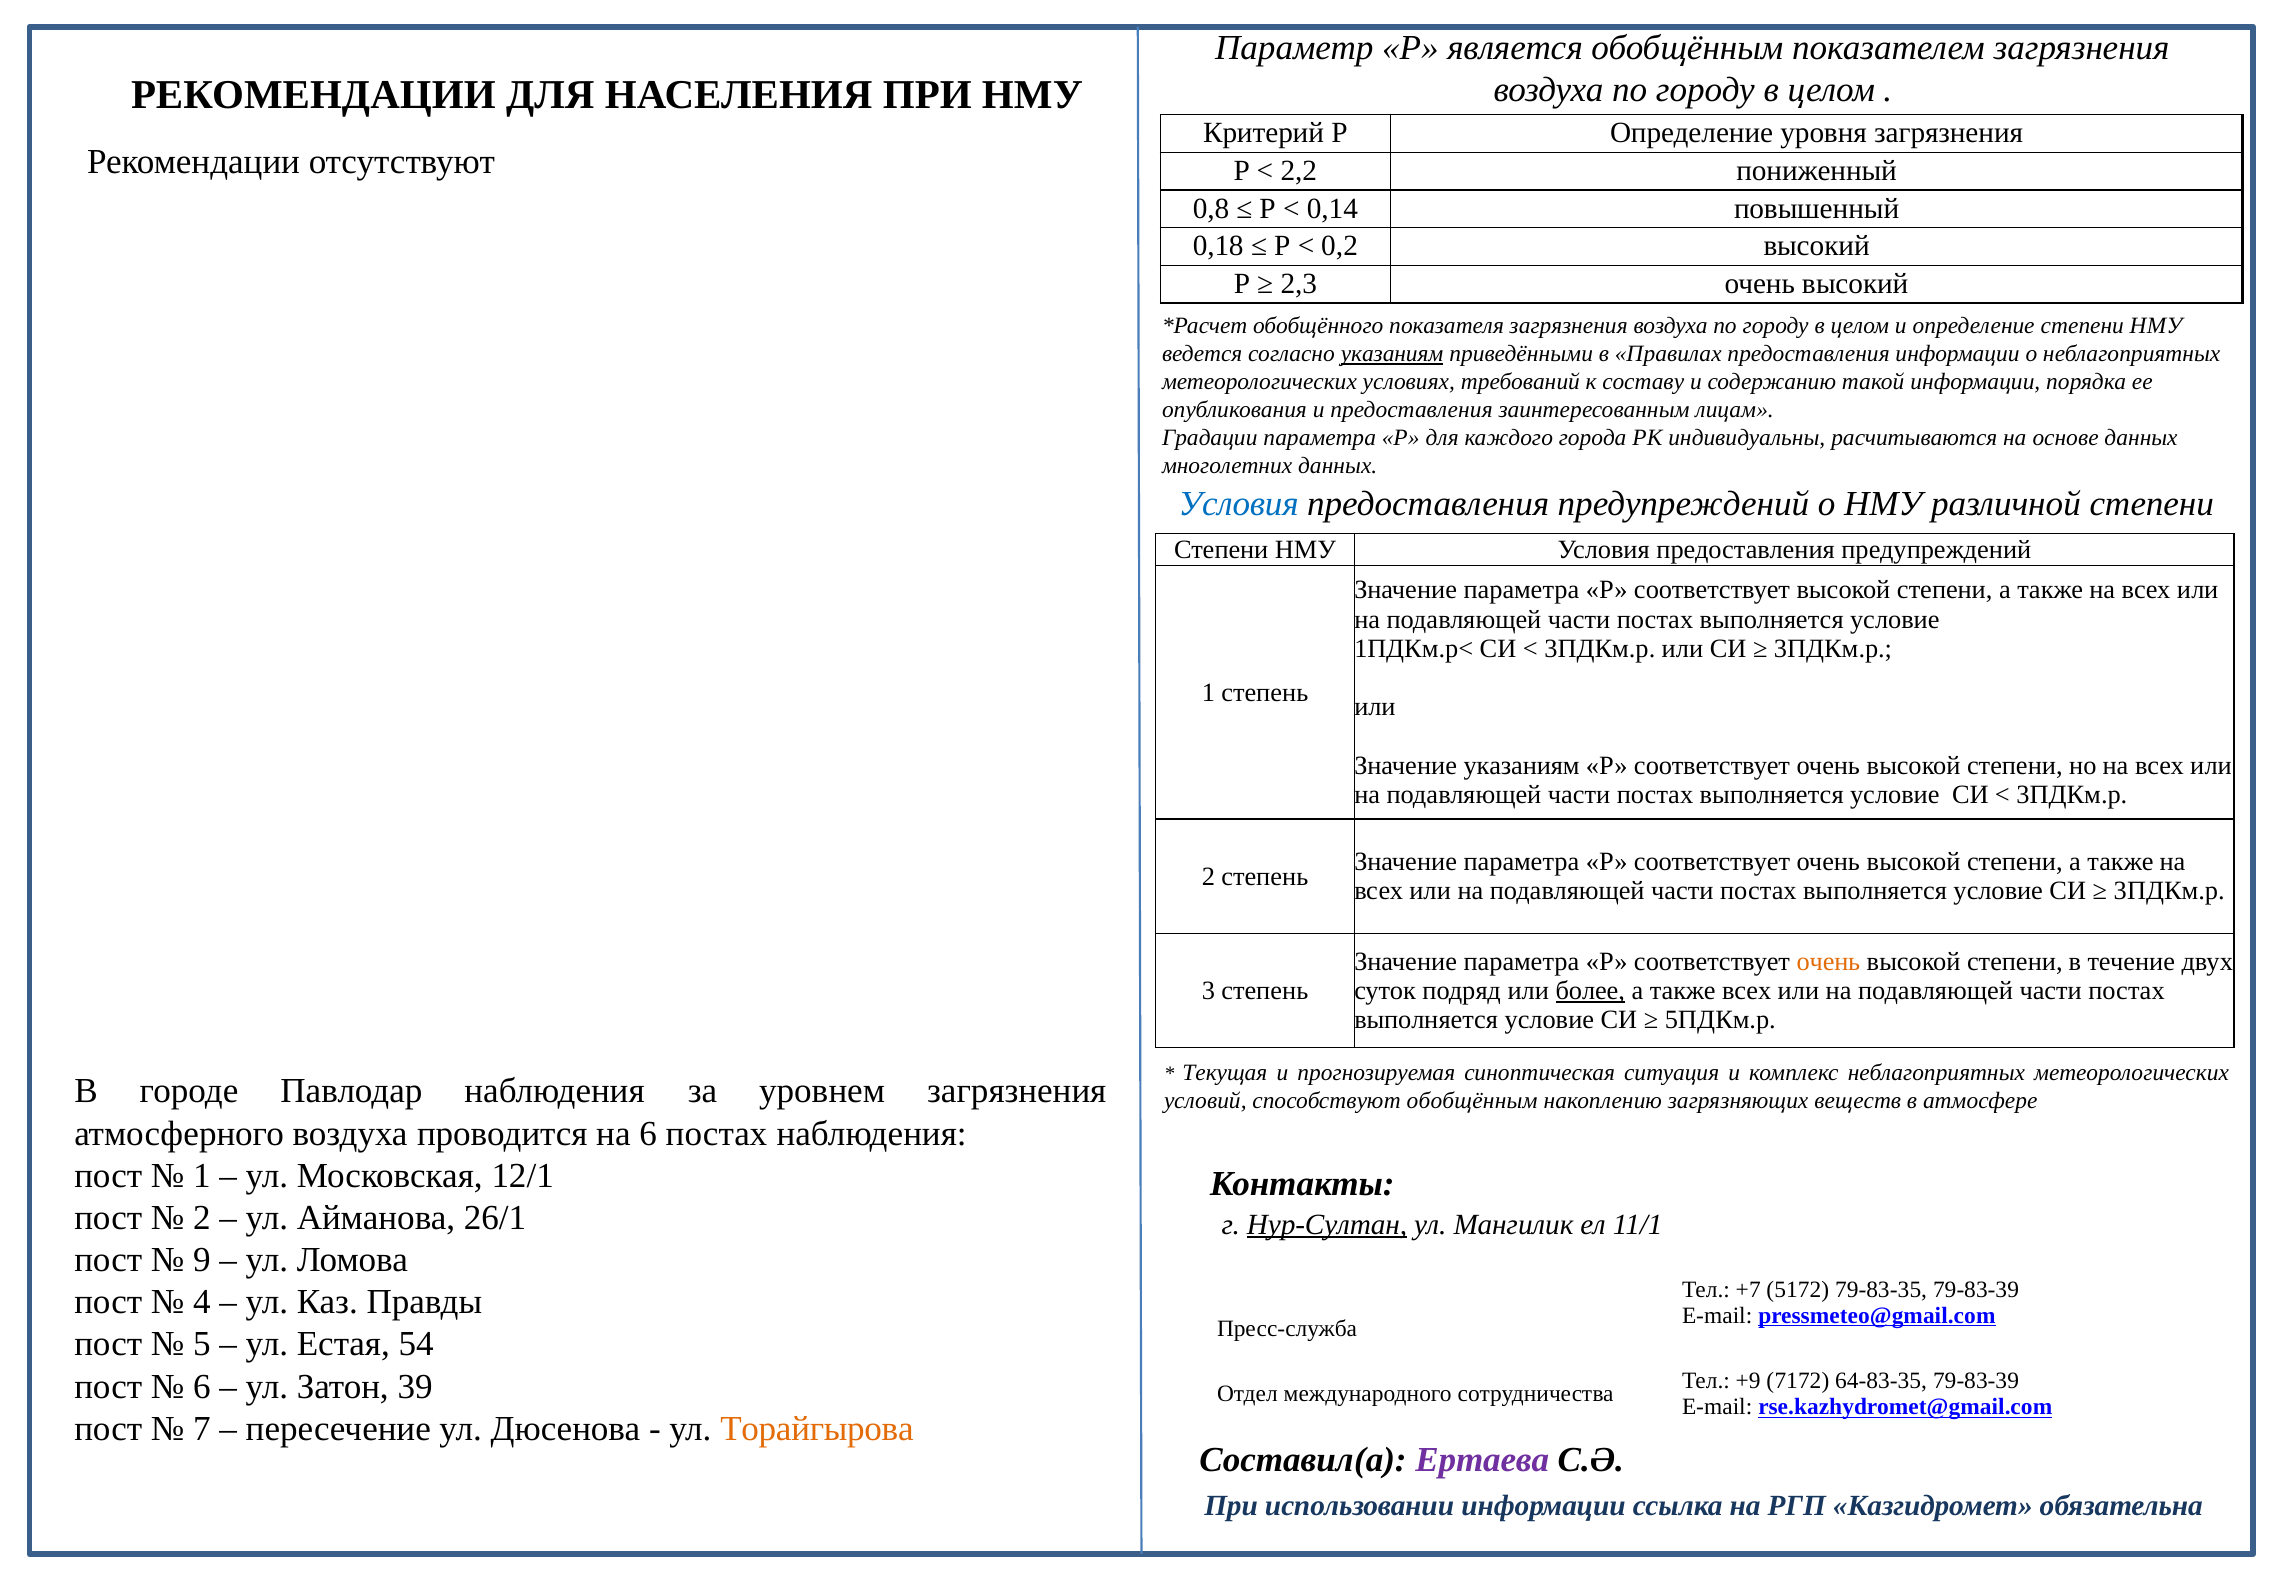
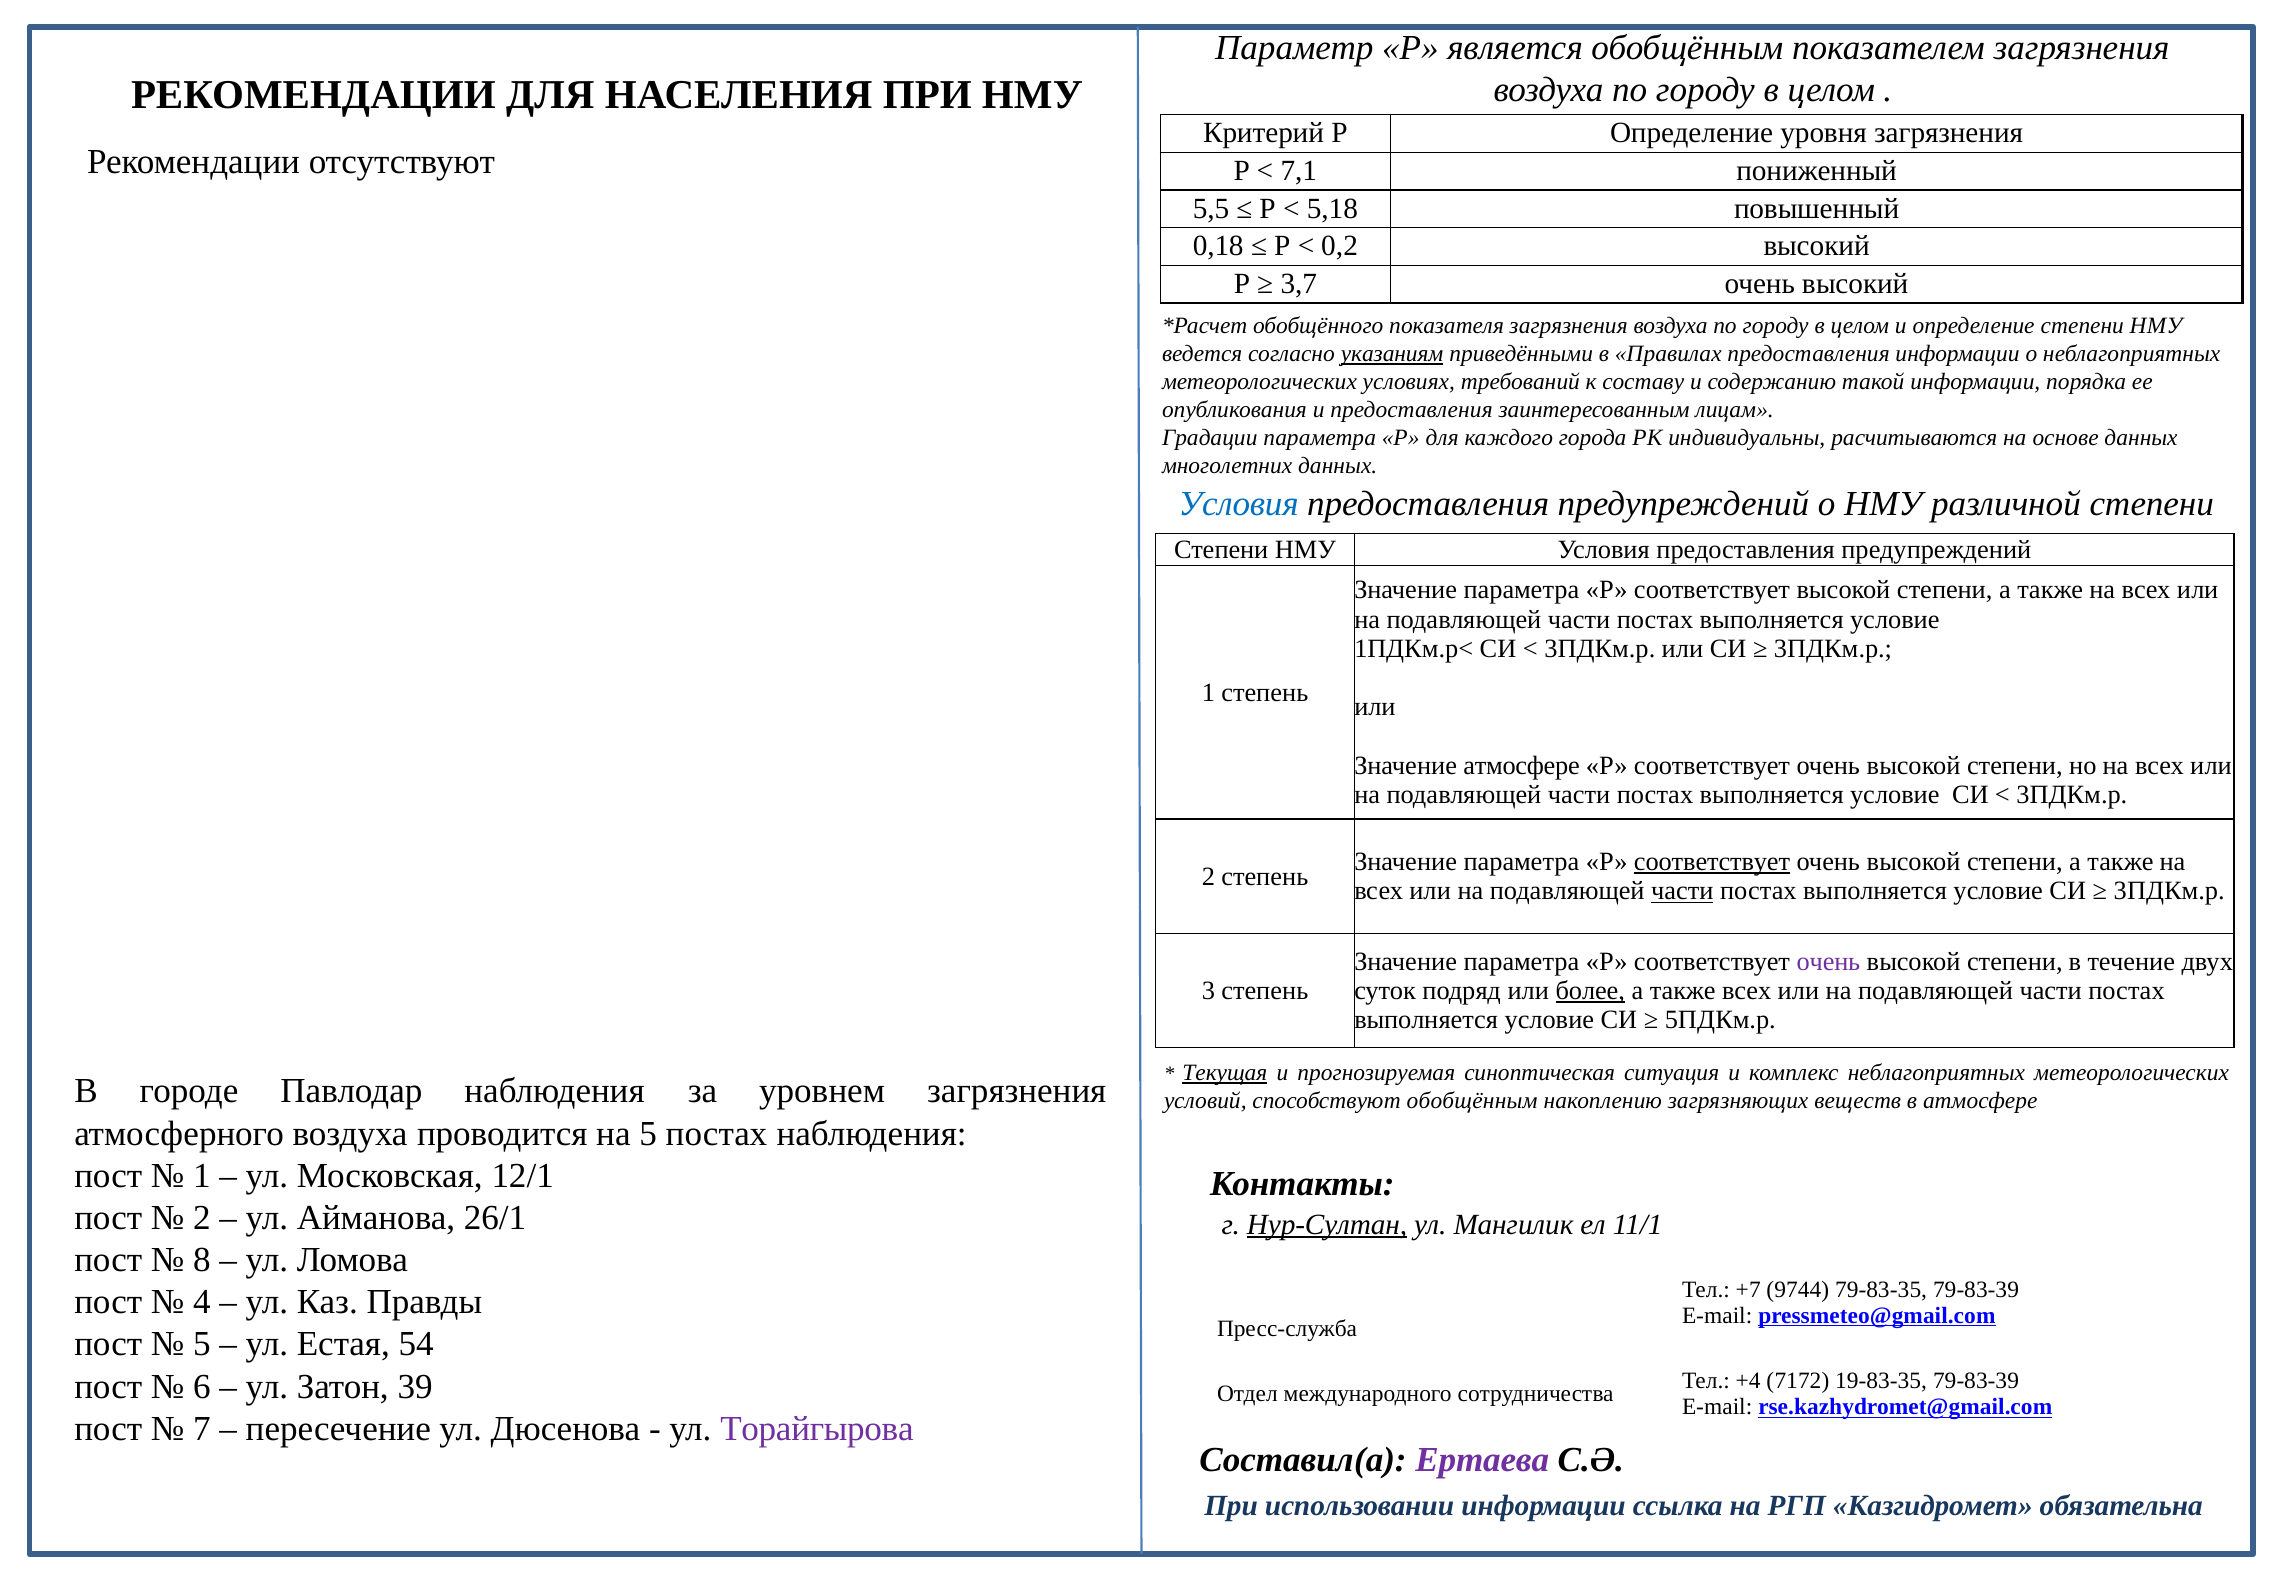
2,2: 2,2 -> 7,1
0,8: 0,8 -> 5,5
0,14: 0,14 -> 5,18
2,3: 2,3 -> 3,7
Значение указаниям: указаниям -> атмосфере
соответствует at (1712, 862) underline: none -> present
части at (1682, 891) underline: none -> present
очень at (1828, 961) colour: orange -> purple
Текущая underline: none -> present
на 6: 6 -> 5
9: 9 -> 8
5172: 5172 -> 9744
+9: +9 -> +4
64-83-35: 64-83-35 -> 19-83-35
Торайгырова colour: orange -> purple
